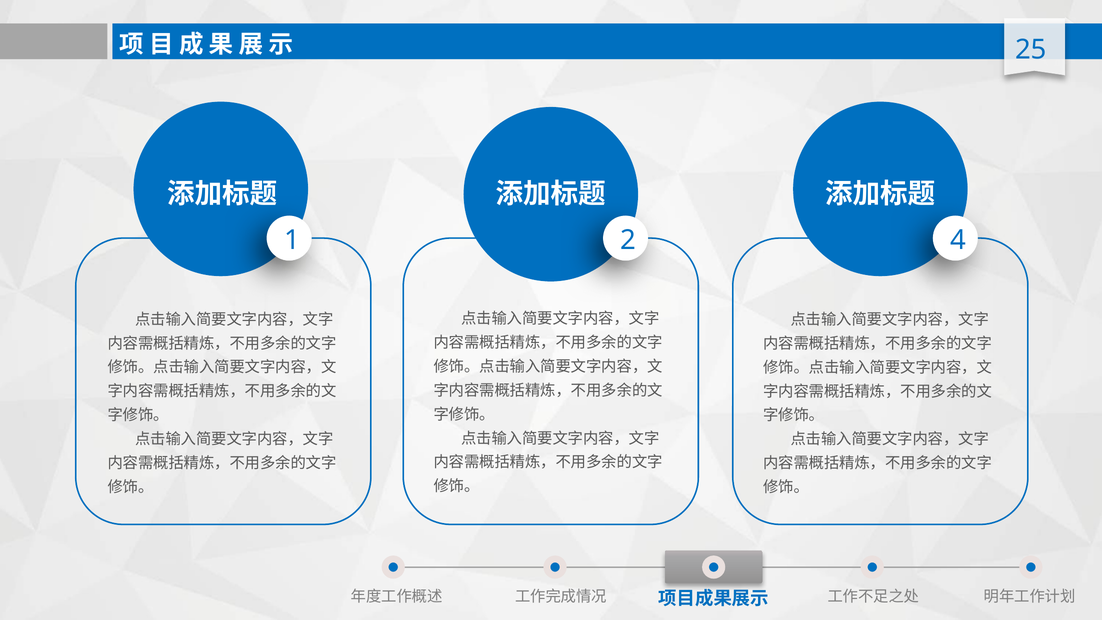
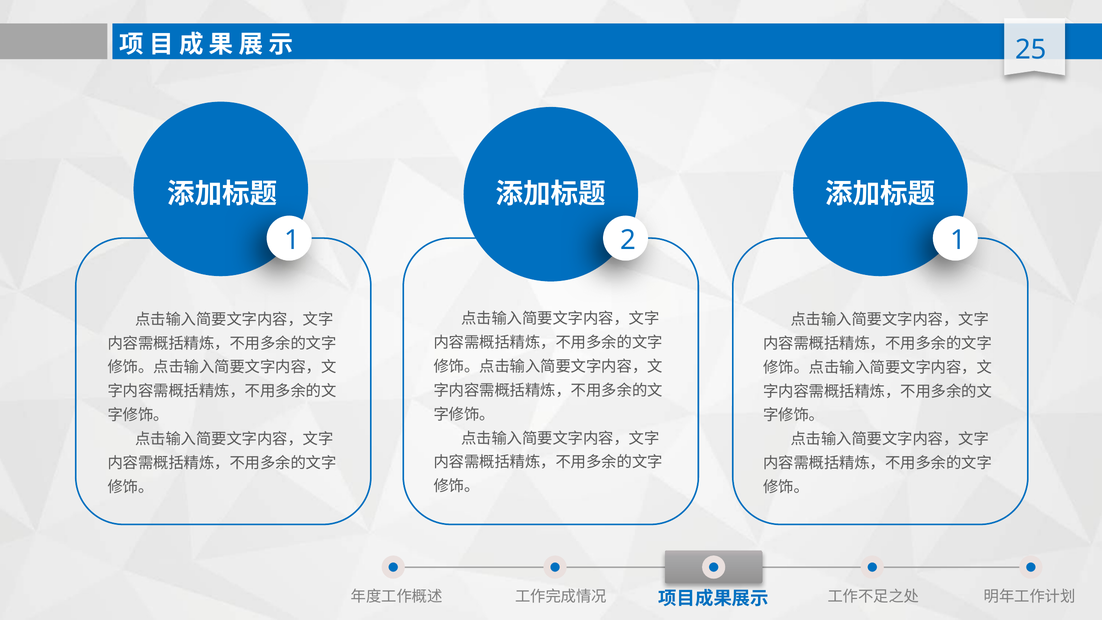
2 4: 4 -> 1
